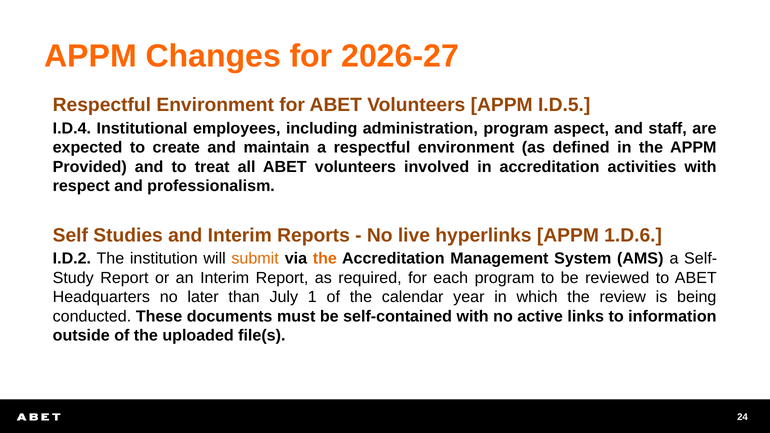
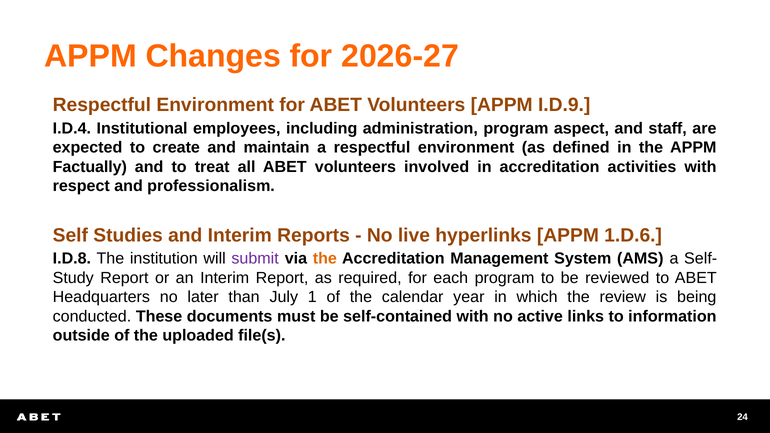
I.D.5: I.D.5 -> I.D.9
Provided: Provided -> Factually
I.D.2: I.D.2 -> I.D.8
submit colour: orange -> purple
